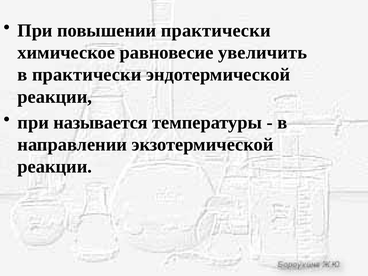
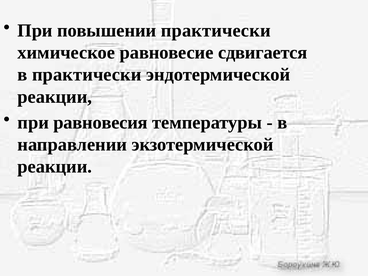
увеличить: увеличить -> сдвигается
называется: называется -> равновесия
